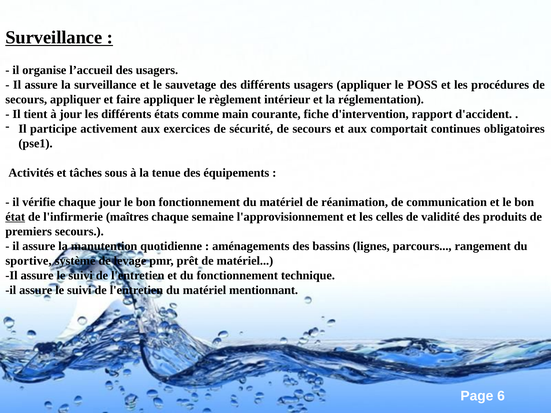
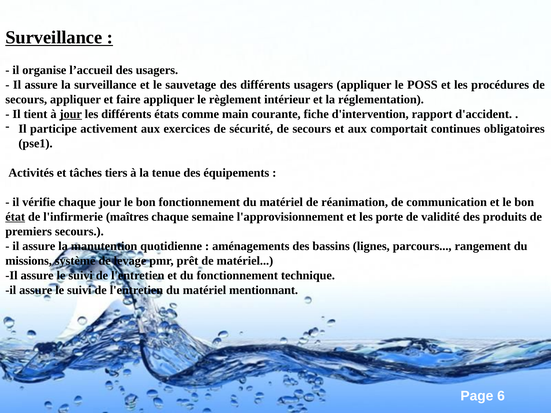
jour at (71, 114) underline: none -> present
sous: sous -> tiers
celles: celles -> porte
sportive: sportive -> missions
